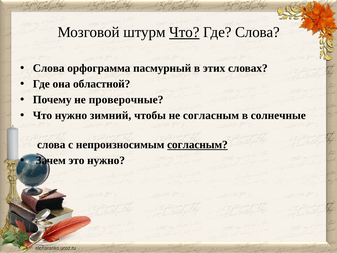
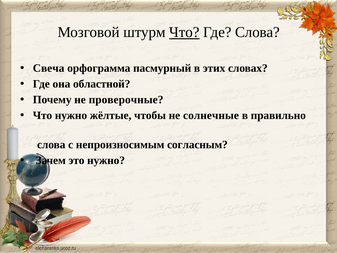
Слова at (49, 68): Слова -> Свеча
зимний: зимний -> жёлтые
не согласным: согласным -> солнечные
солнечные: солнечные -> правильно
согласным at (197, 145) underline: present -> none
